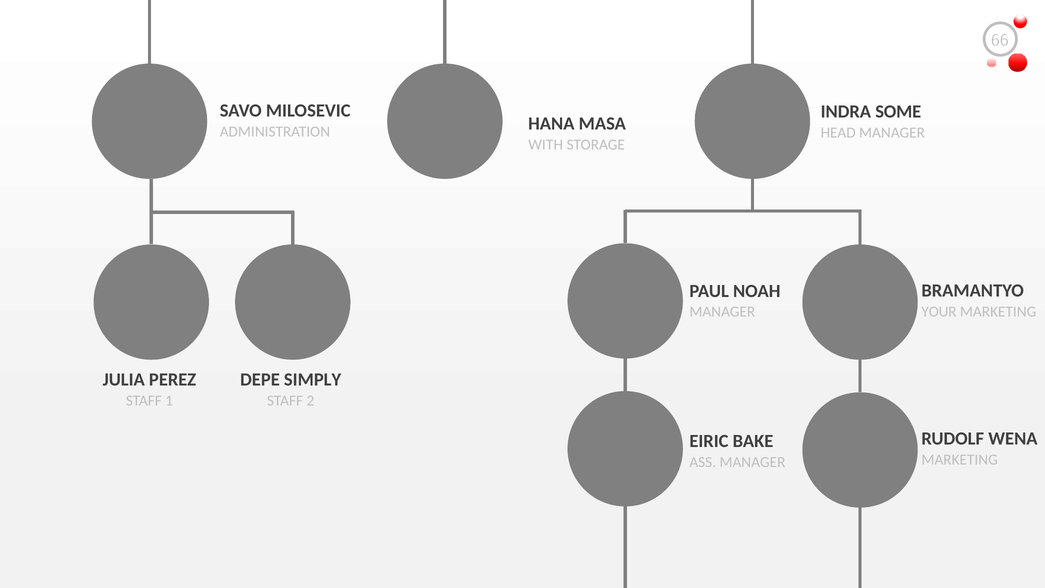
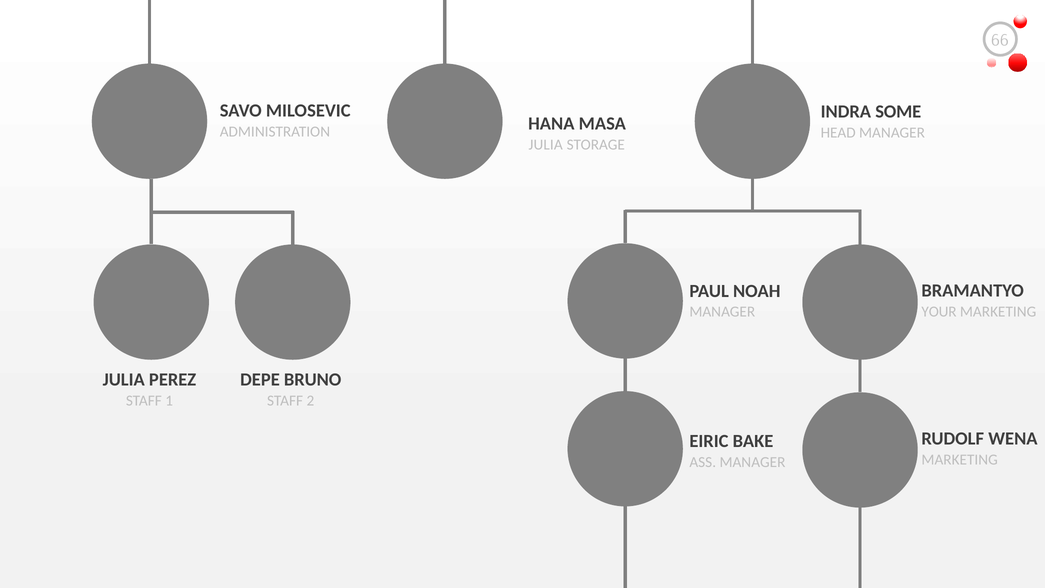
WITH at (546, 145): WITH -> JULIA
SIMPLY: SIMPLY -> BRUNO
